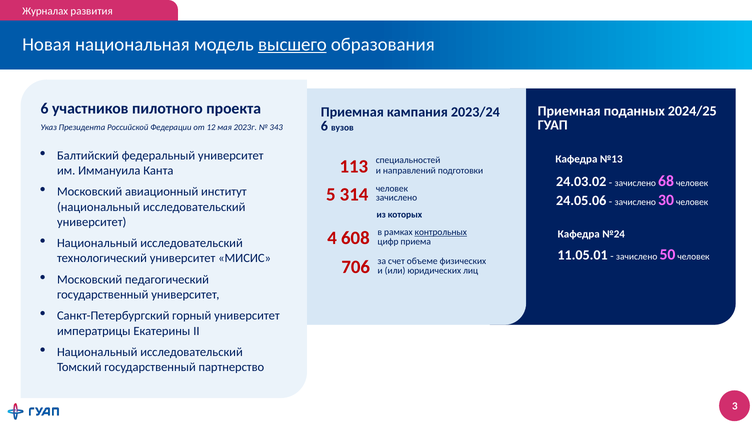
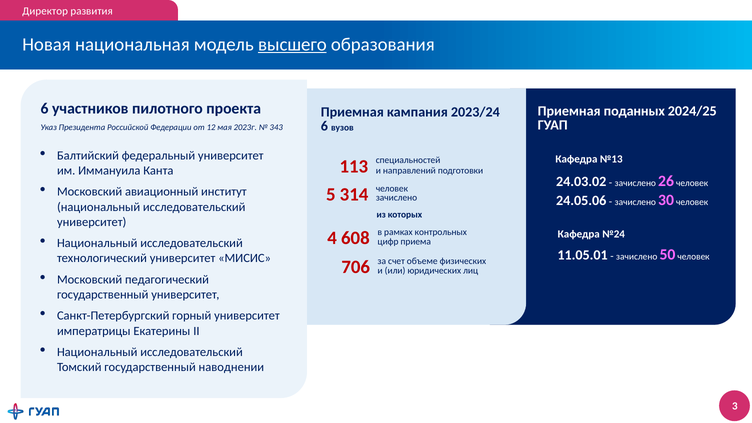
Журналах: Журналах -> Директор
68: 68 -> 26
контрольных underline: present -> none
партнерство: партнерство -> наводнении
